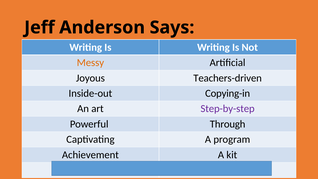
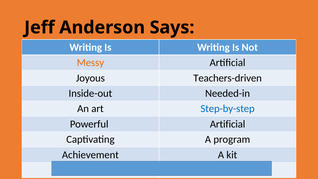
Copying-in: Copying-in -> Needed-in
Step-by-step colour: purple -> blue
Powerful Through: Through -> Artificial
